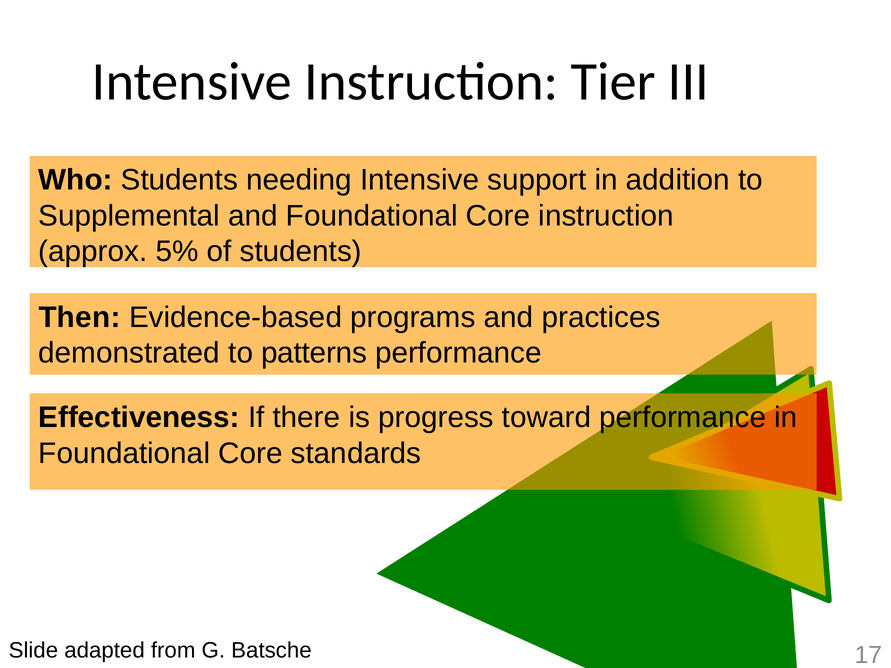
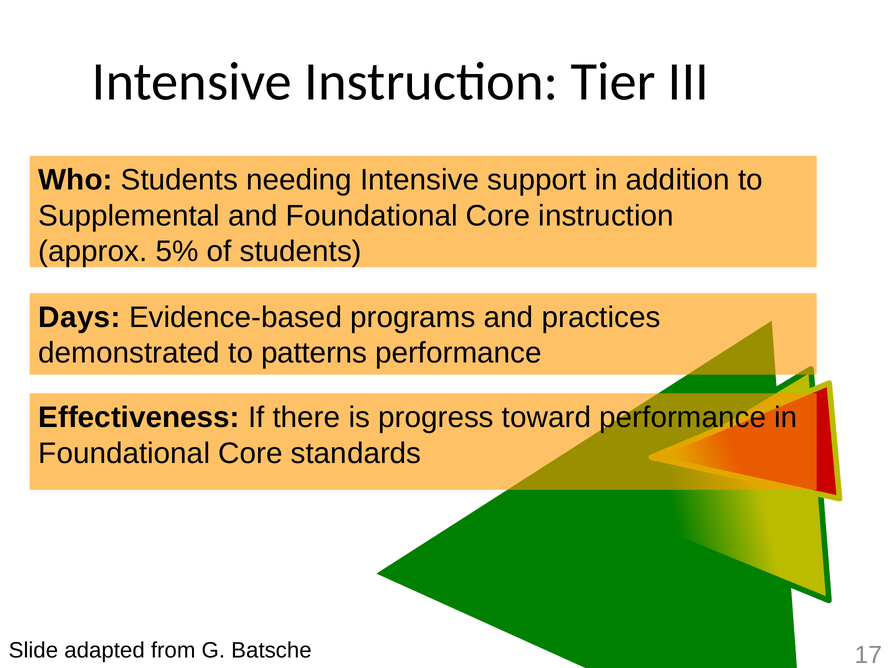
Then: Then -> Days
